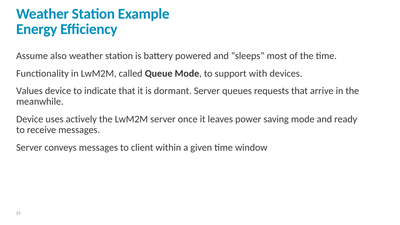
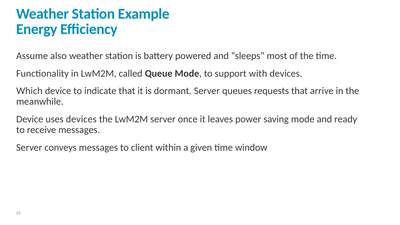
Values: Values -> Which
uses actively: actively -> devices
